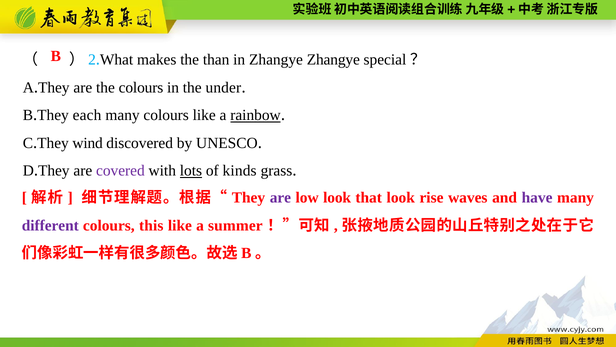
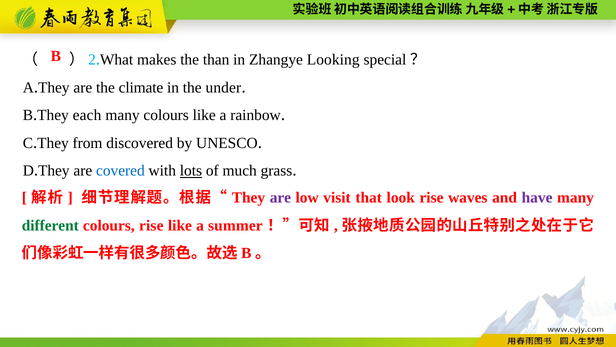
Zhangye Zhangye: Zhangye -> Looking
the colours: colours -> climate
rainbow underline: present -> none
wind: wind -> from
covered colour: purple -> blue
kinds: kinds -> much
low look: look -> visit
different colour: purple -> green
colours this: this -> rise
